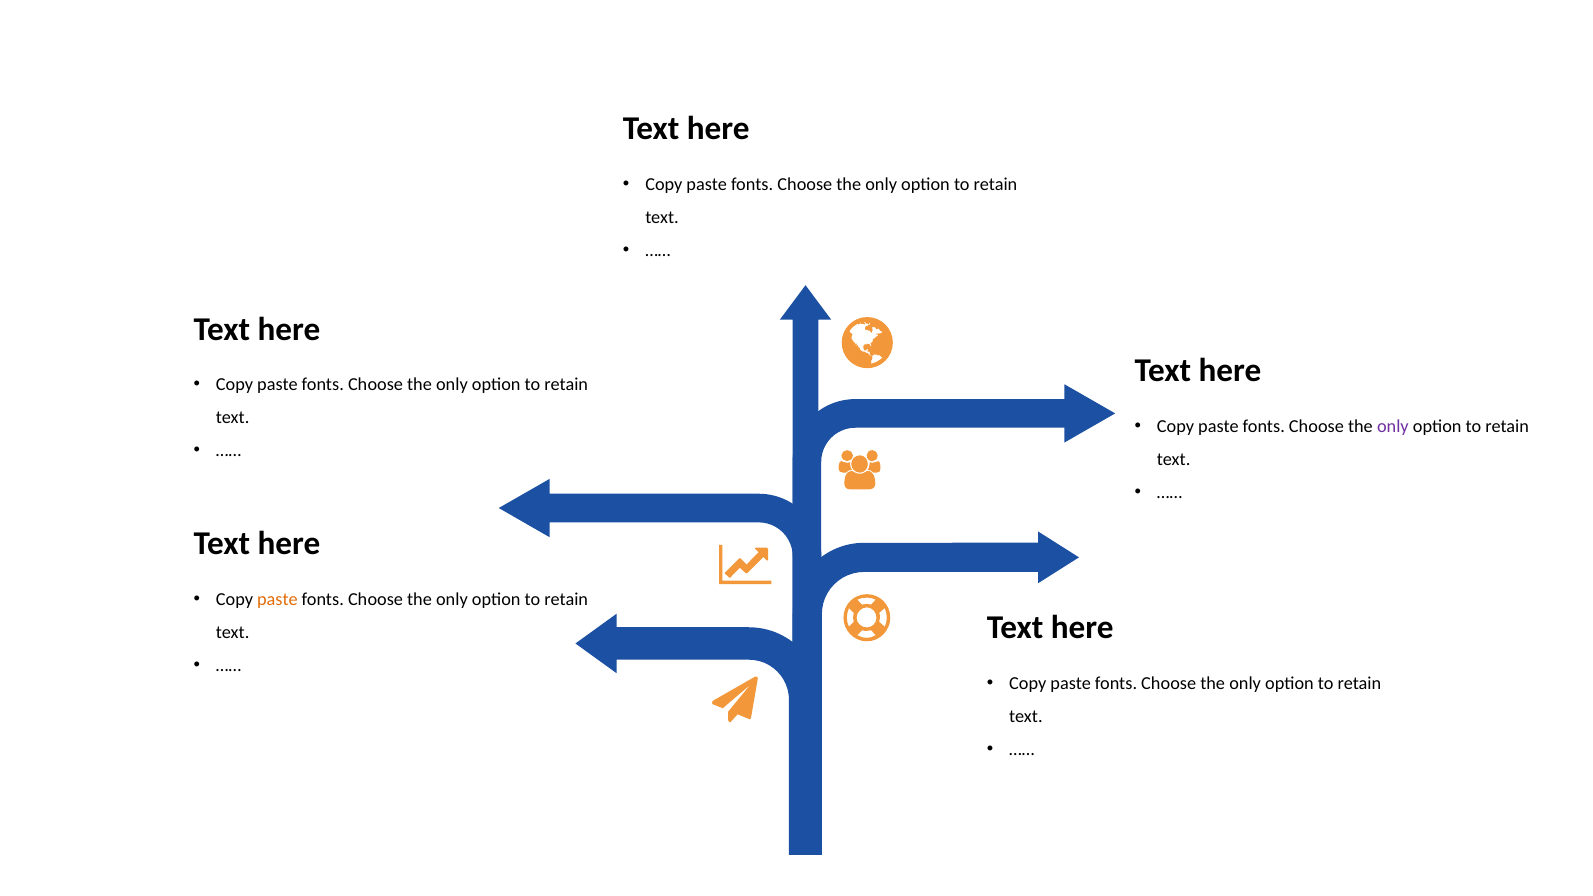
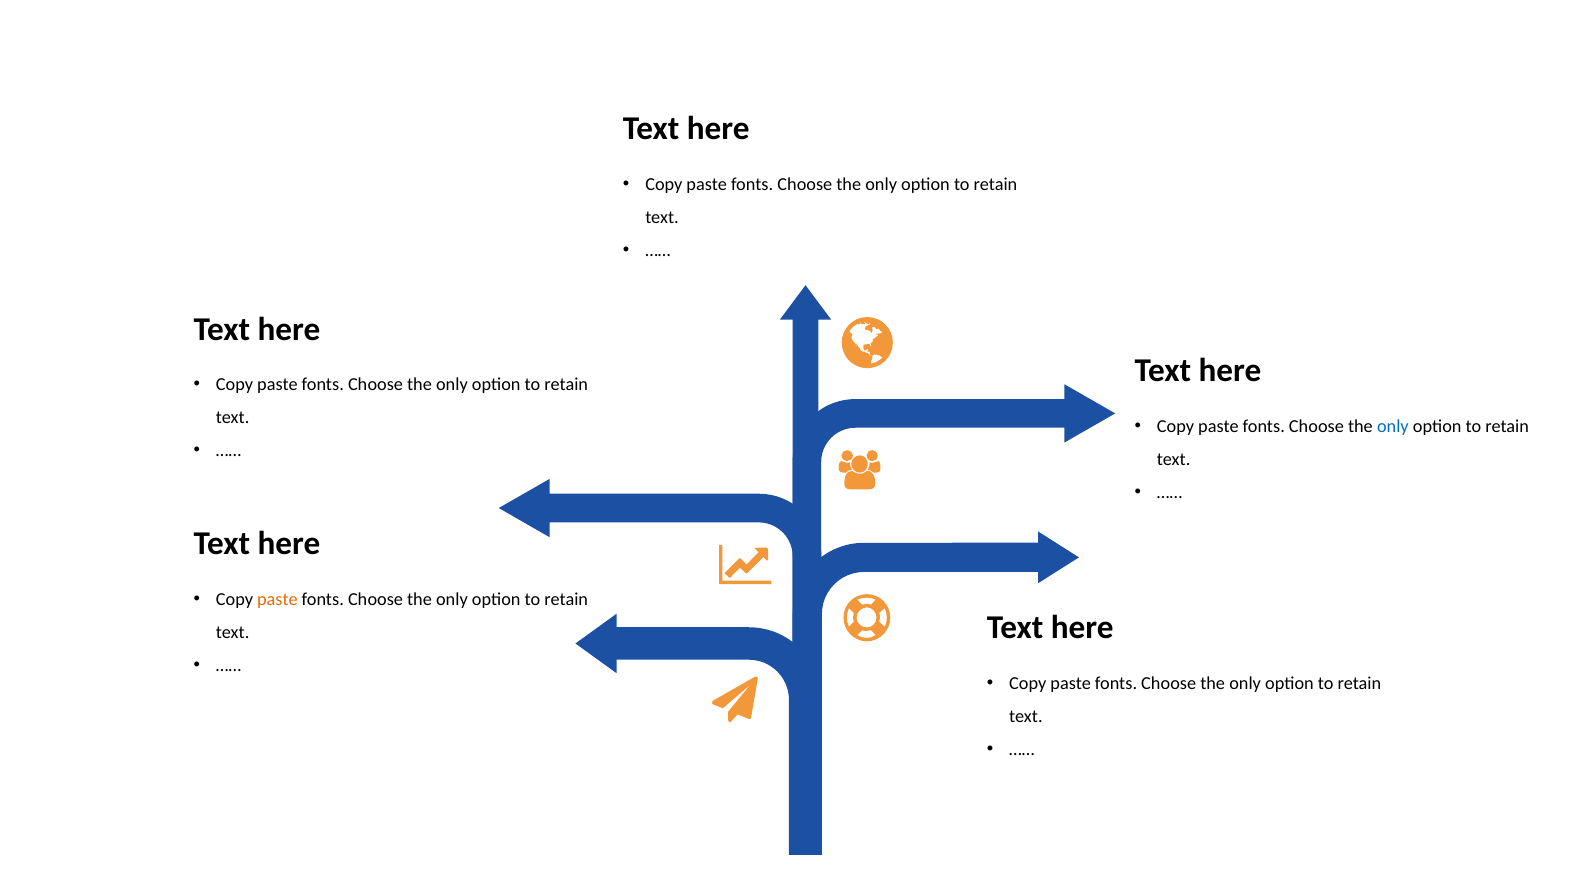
only at (1393, 426) colour: purple -> blue
